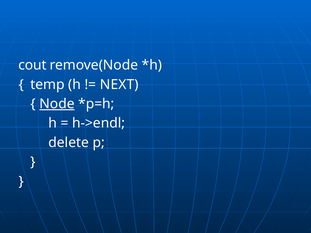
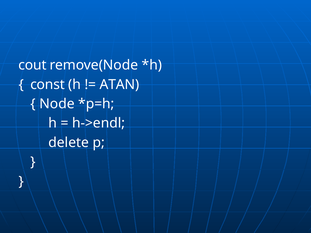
temp: temp -> const
NEXT: NEXT -> ATAN
Node underline: present -> none
